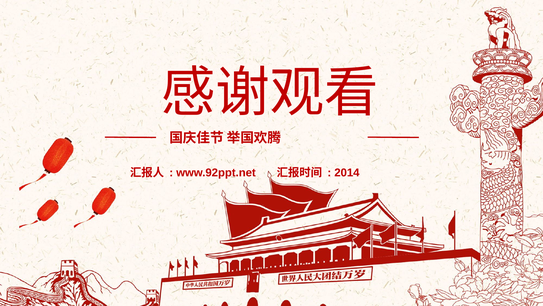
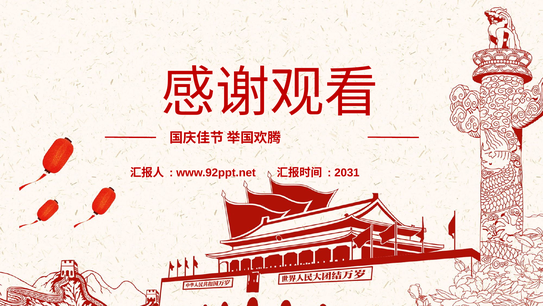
2014: 2014 -> 2031
